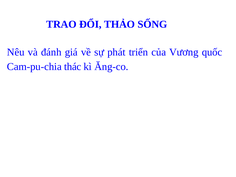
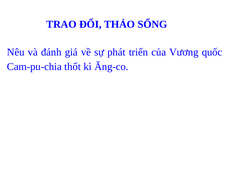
thác: thác -> thốt
